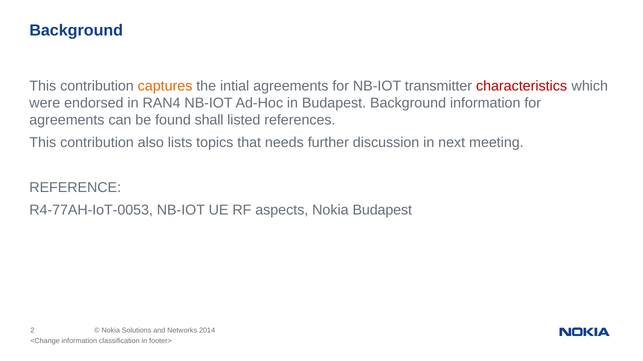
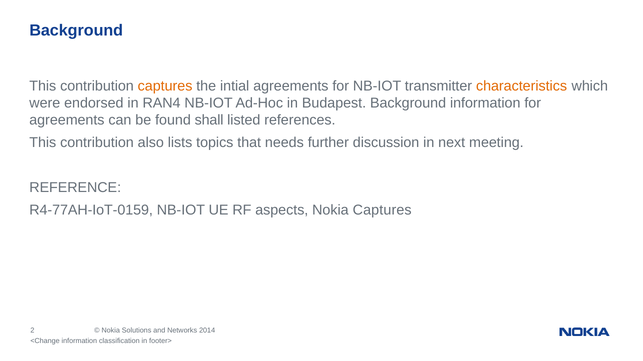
characteristics colour: red -> orange
R4-77AH-IoT-0053: R4-77AH-IoT-0053 -> R4-77AH-IoT-0159
Nokia Budapest: Budapest -> Captures
